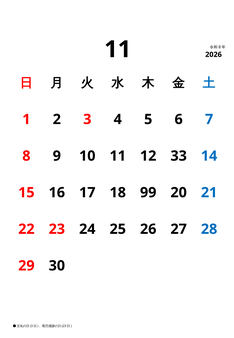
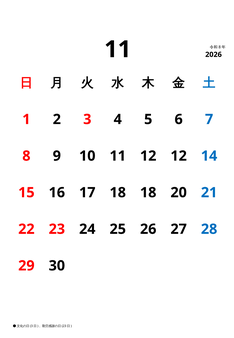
12 33: 33 -> 12
18 99: 99 -> 18
